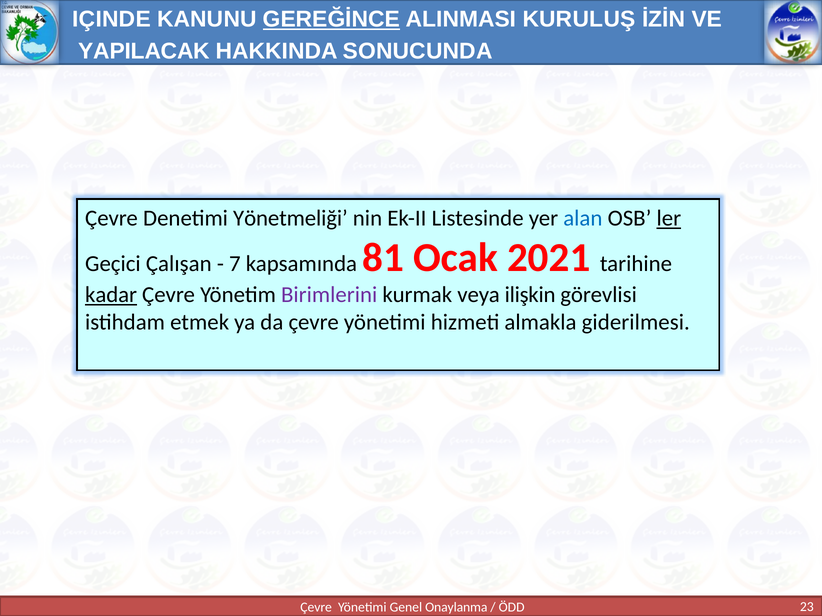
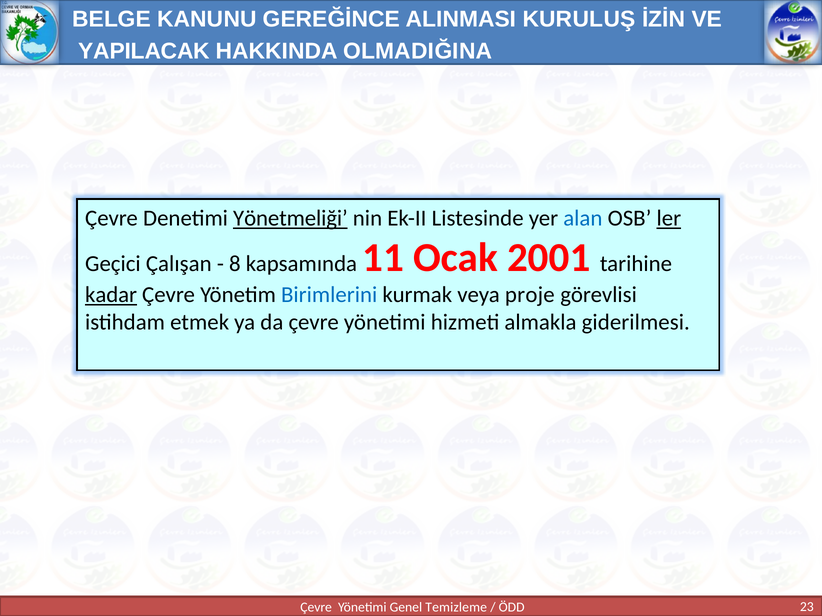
IÇINDE: IÇINDE -> BELGE
GEREĞİNCE underline: present -> none
SONUCUNDA: SONUCUNDA -> OLMADIĞINA
Yönetmeliği underline: none -> present
7: 7 -> 8
81: 81 -> 11
2021: 2021 -> 2001
Birimlerini colour: purple -> blue
ilişkin: ilişkin -> proje
Onaylanma: Onaylanma -> Temizleme
